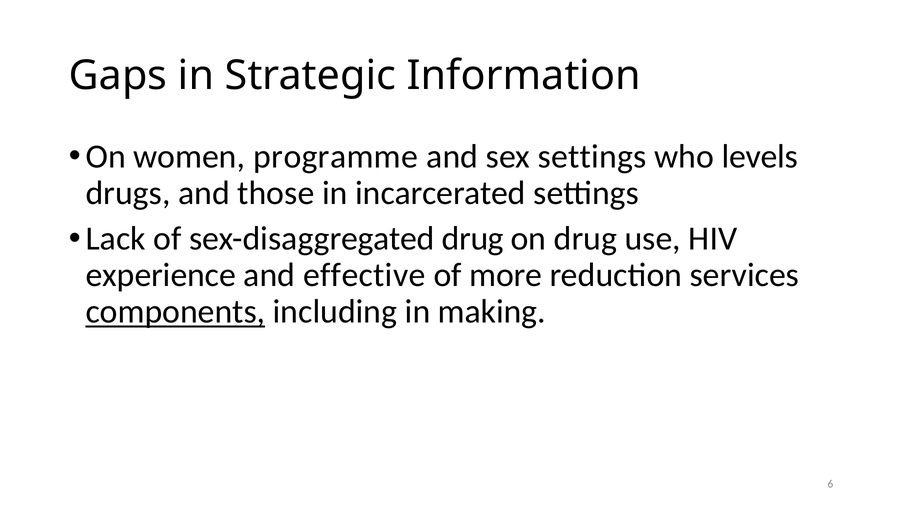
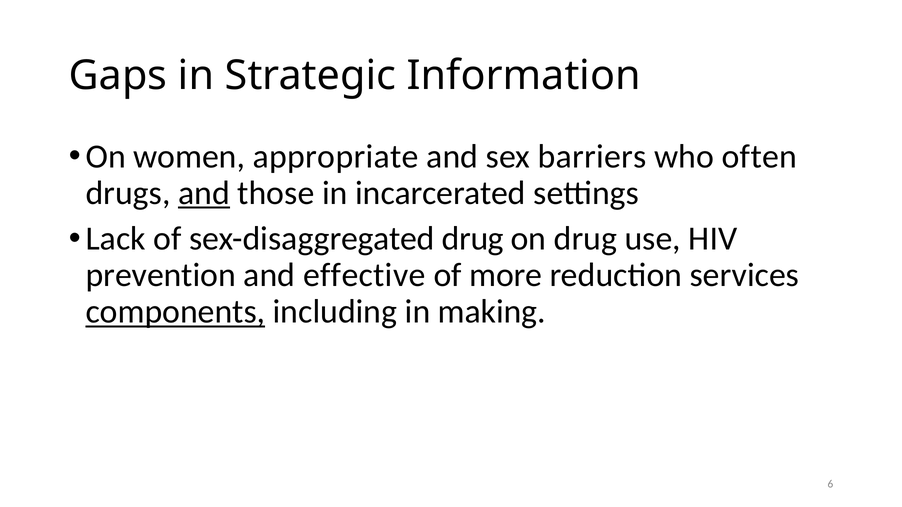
programme: programme -> appropriate
sex settings: settings -> barriers
levels: levels -> often
and at (204, 193) underline: none -> present
experience: experience -> prevention
